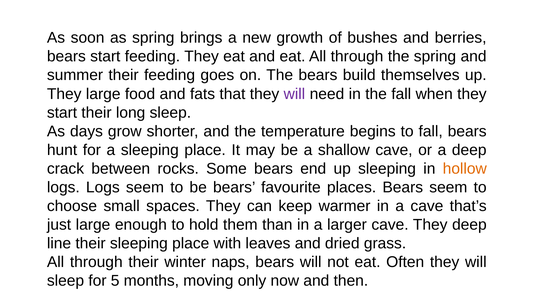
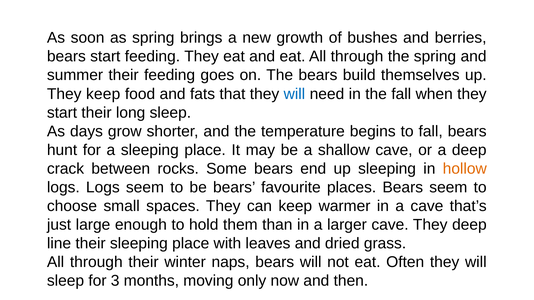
They large: large -> keep
will at (294, 94) colour: purple -> blue
5: 5 -> 3
